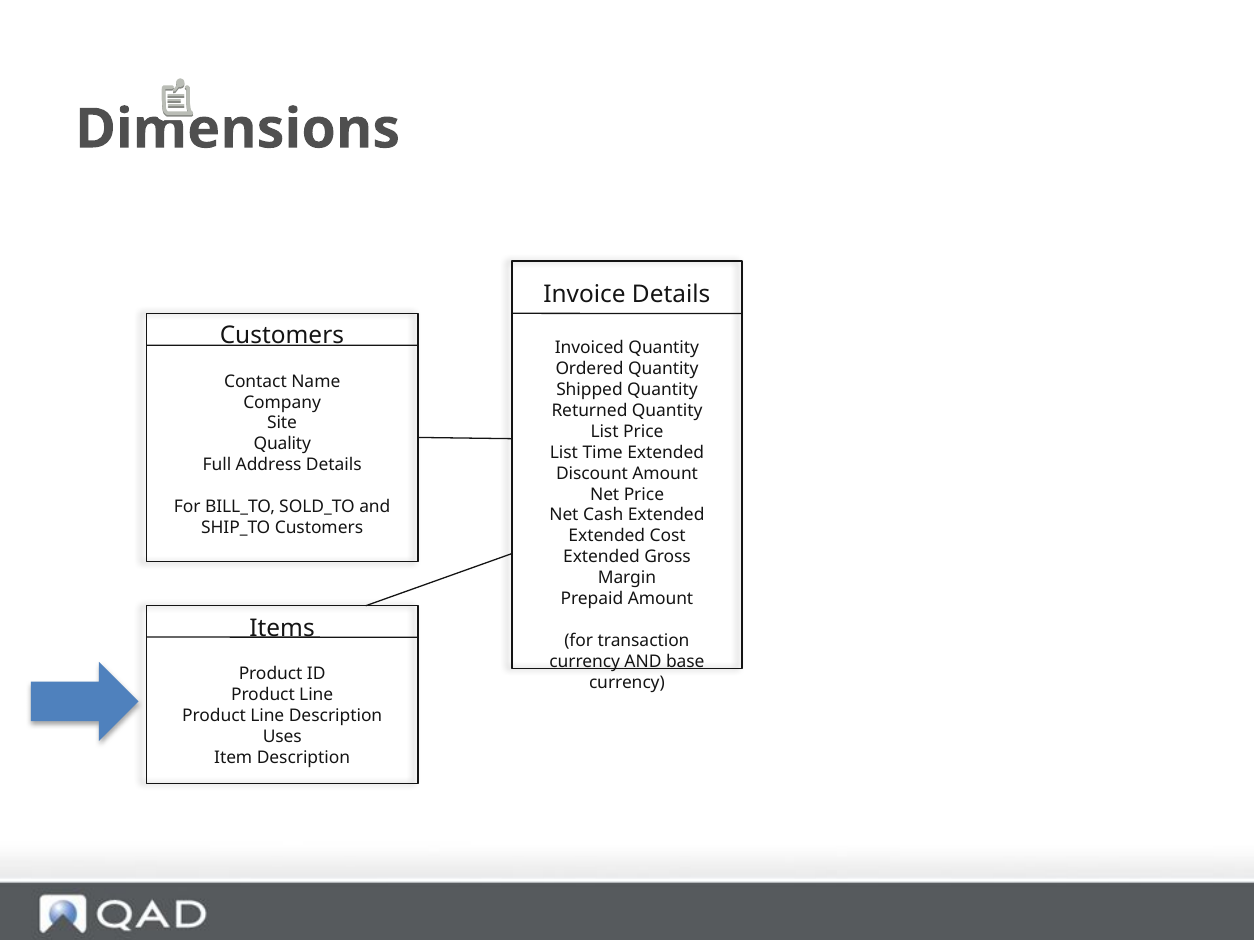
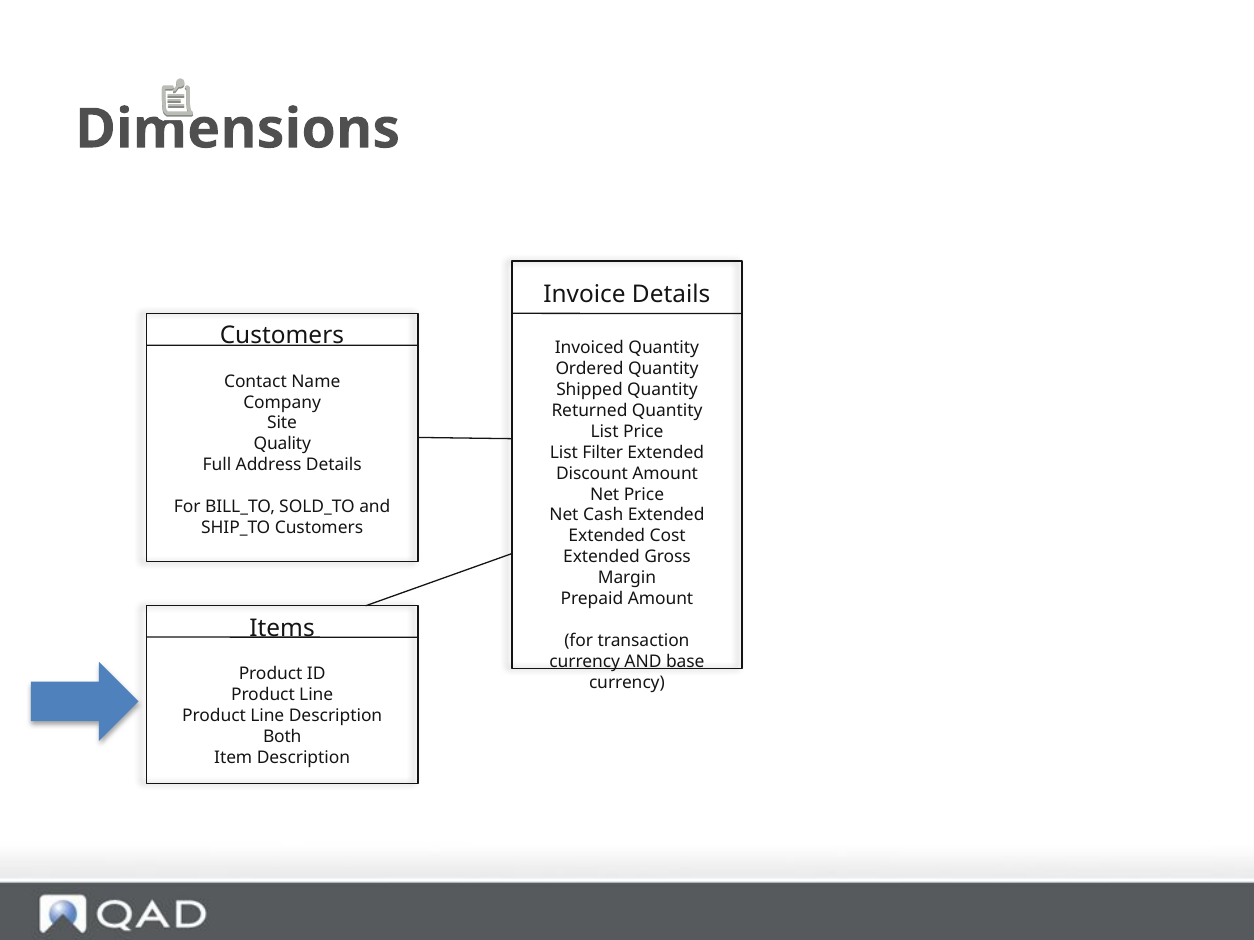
Time: Time -> Filter
Uses: Uses -> Both
